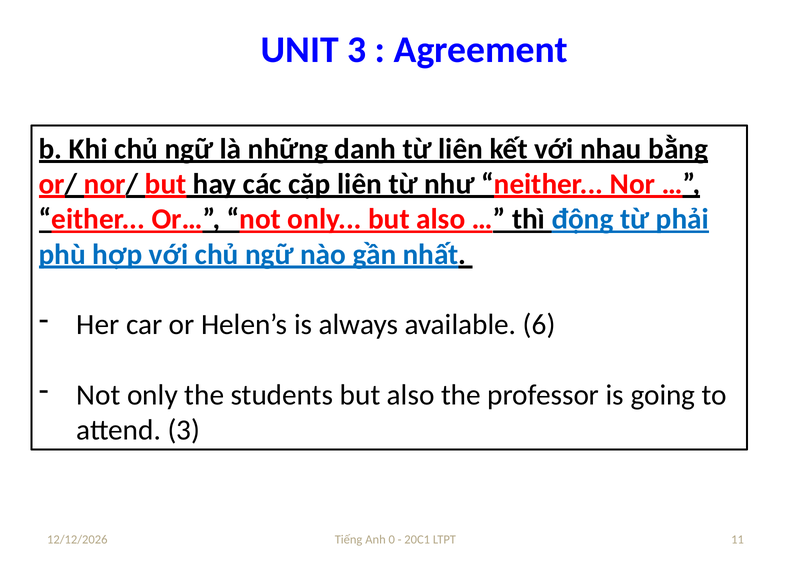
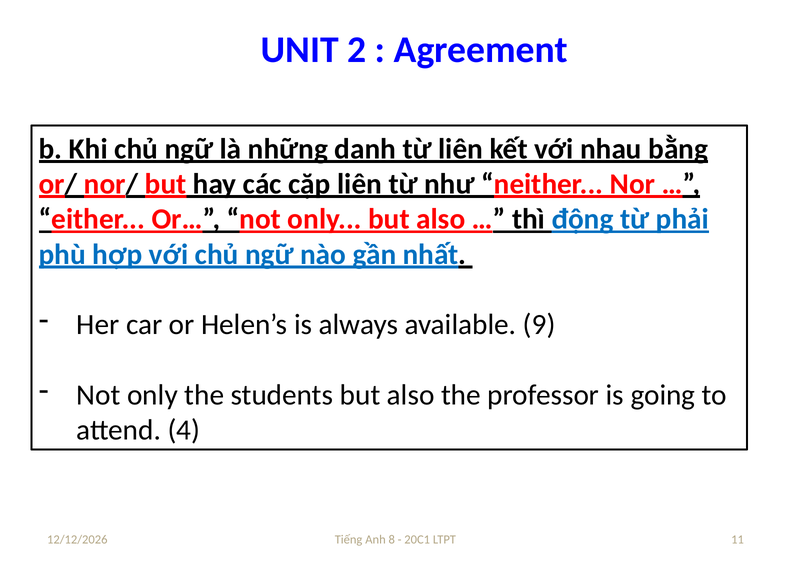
UNIT 3: 3 -> 2
6: 6 -> 9
attend 3: 3 -> 4
0: 0 -> 8
